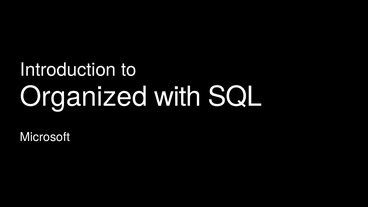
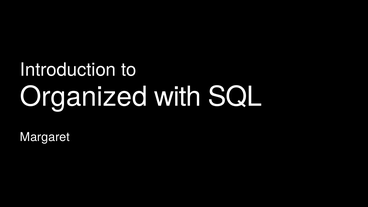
Microsoft: Microsoft -> Margaret
